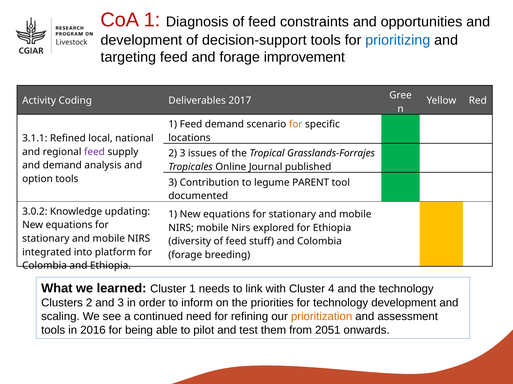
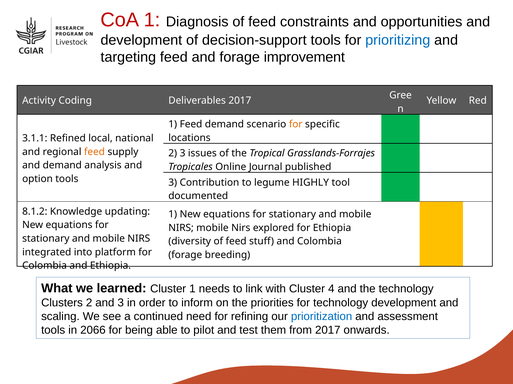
feed at (94, 152) colour: purple -> orange
PARENT: PARENT -> HIGHLY
3.0.2: 3.0.2 -> 8.1.2
prioritization colour: orange -> blue
2016: 2016 -> 2066
from 2051: 2051 -> 2017
